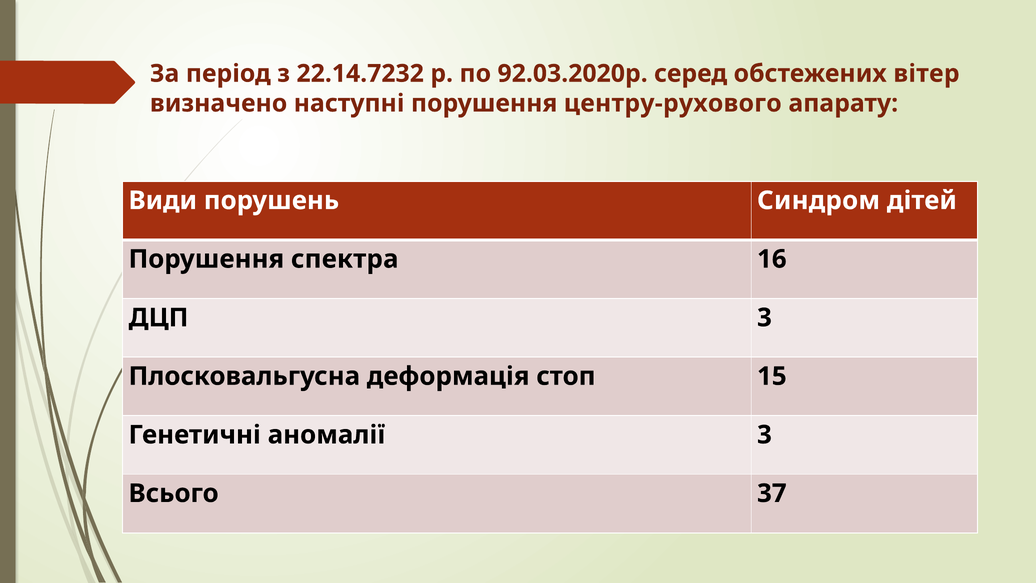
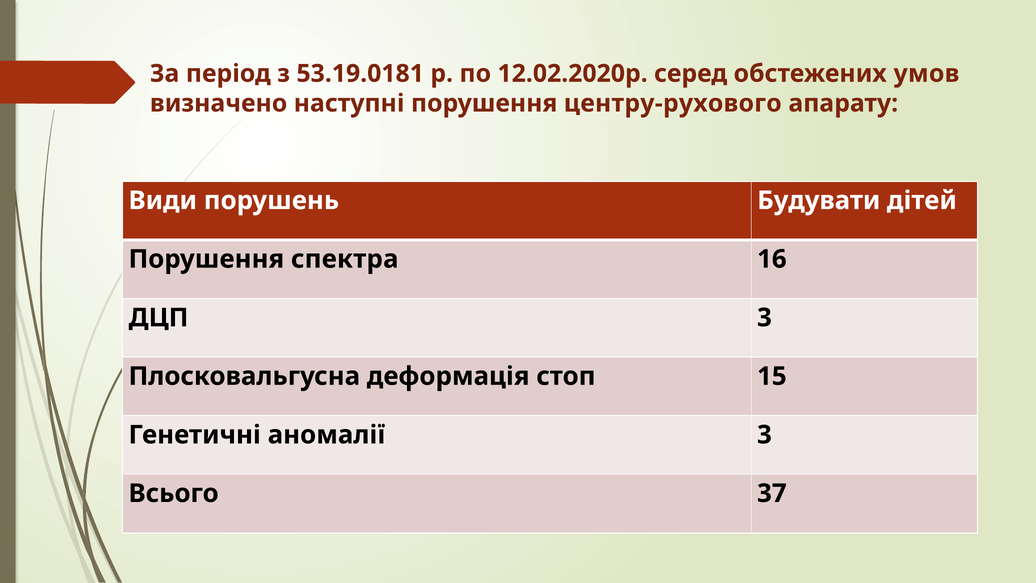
22.14.7232: 22.14.7232 -> 53.19.0181
92.03.2020р: 92.03.2020р -> 12.02.2020р
вітер: вітер -> умов
Синдром: Синдром -> Будувати
